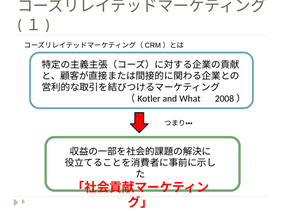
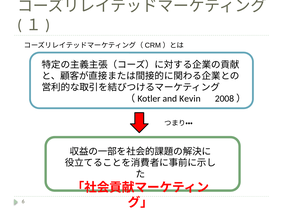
What: What -> Kevin
